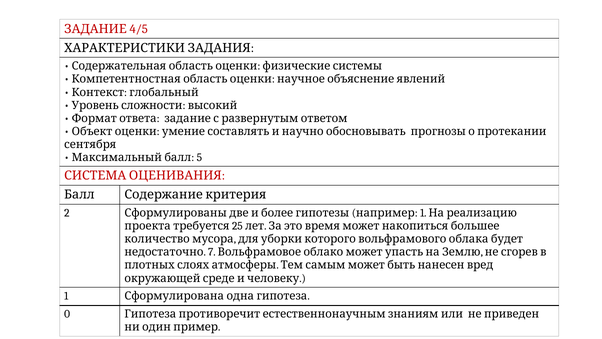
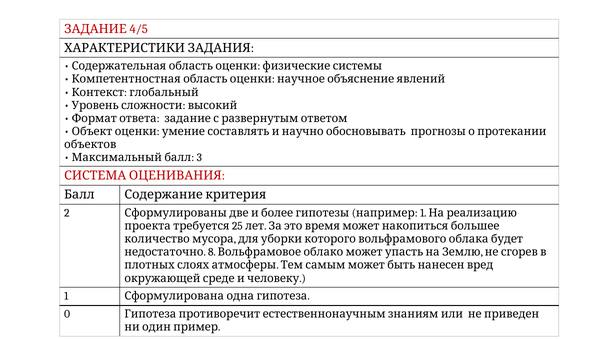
сентября: сентября -> объектов
5: 5 -> 3
7: 7 -> 8
